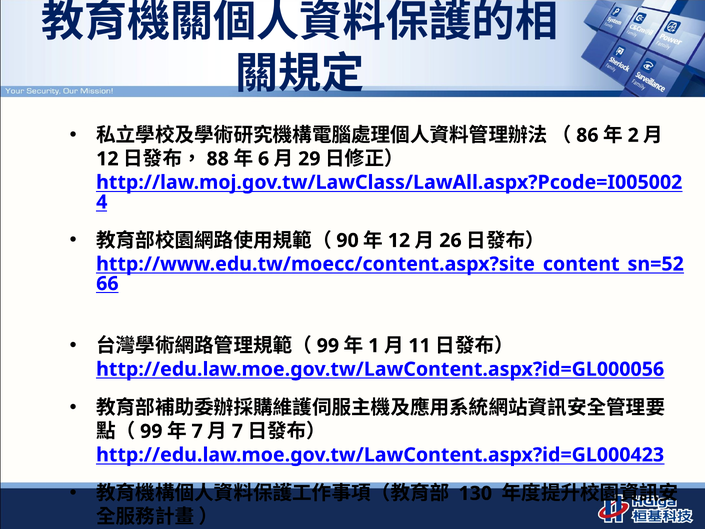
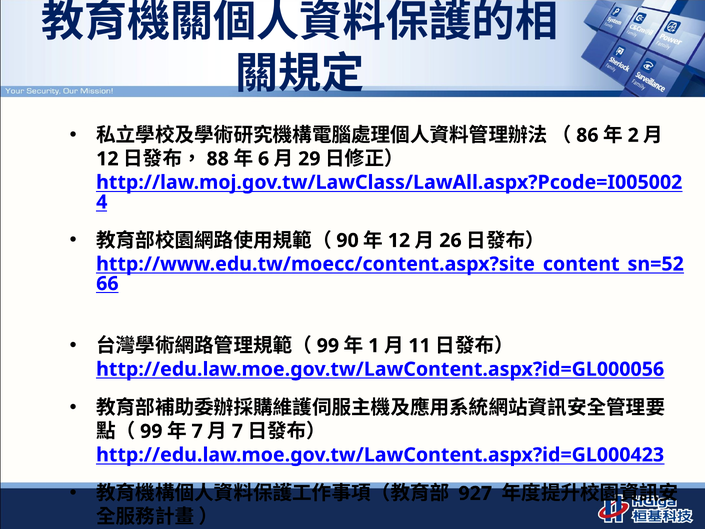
130: 130 -> 927
